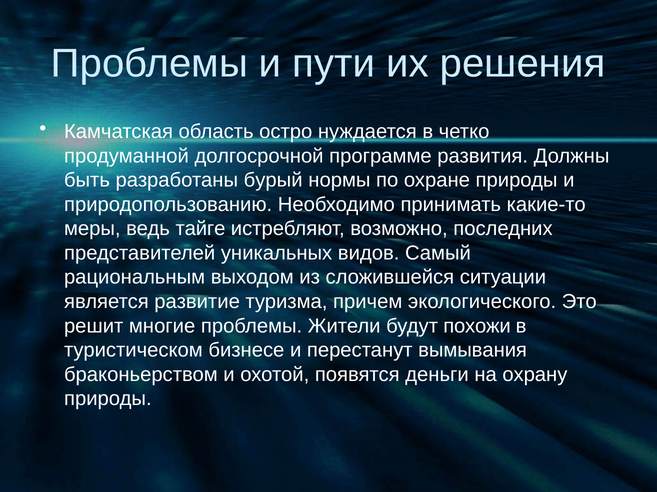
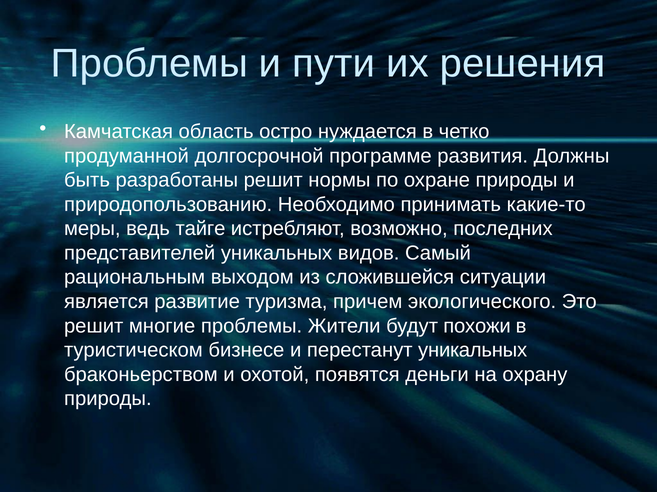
разработаны бурый: бурый -> решит
перестанут вымывания: вымывания -> уникальных
